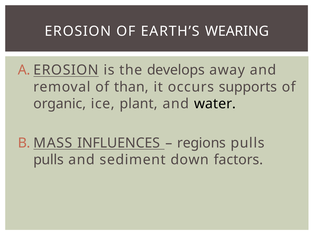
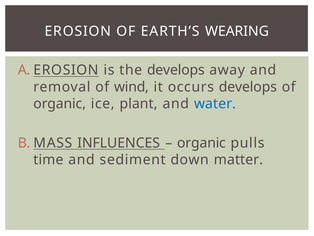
than: than -> wind
occurs supports: supports -> develops
water colour: black -> blue
regions at (202, 143): regions -> organic
pulls at (49, 159): pulls -> time
factors: factors -> matter
